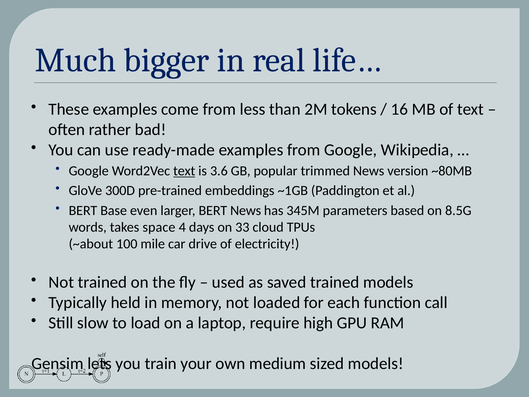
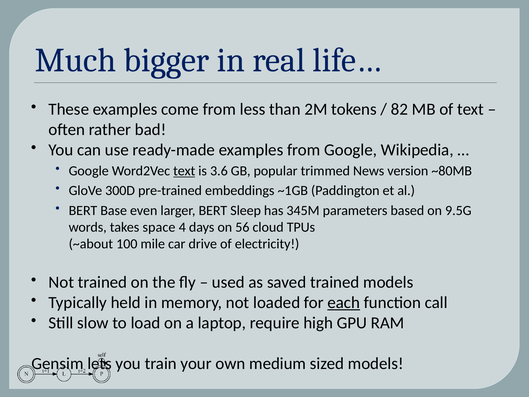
16: 16 -> 82
BERT News: News -> Sleep
8.5G: 8.5G -> 9.5G
33: 33 -> 56
each underline: none -> present
